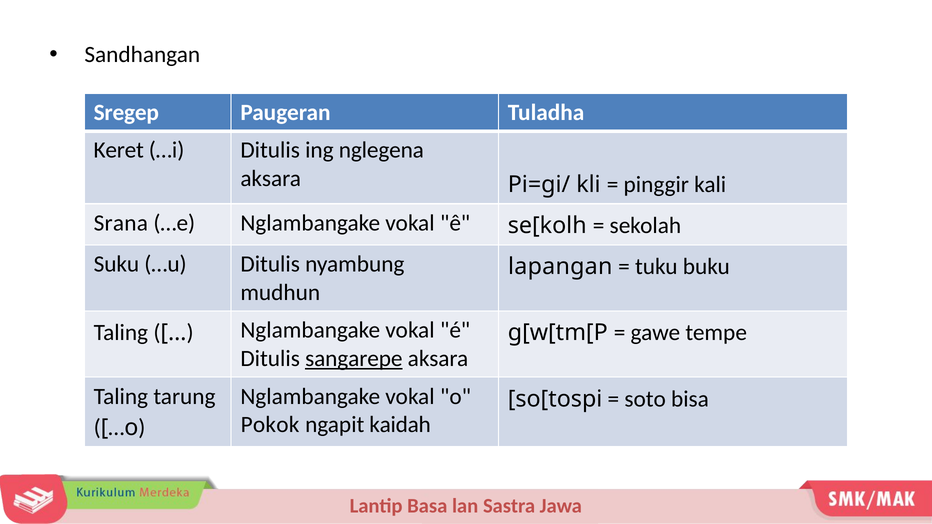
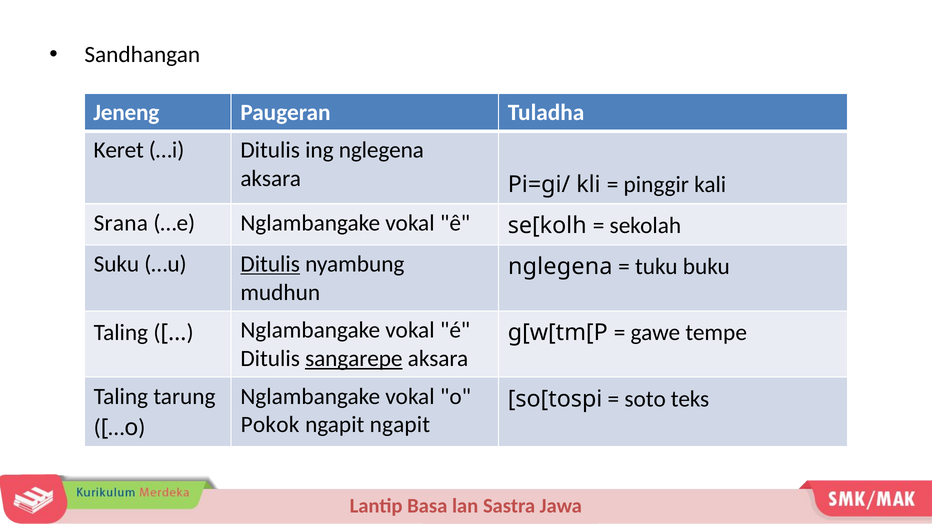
Sregep: Sregep -> Jeneng
Ditulis at (270, 264) underline: none -> present
lapangan at (560, 267): lapangan -> nglegena
bisa: bisa -> teks
ngapit kaidah: kaidah -> ngapit
